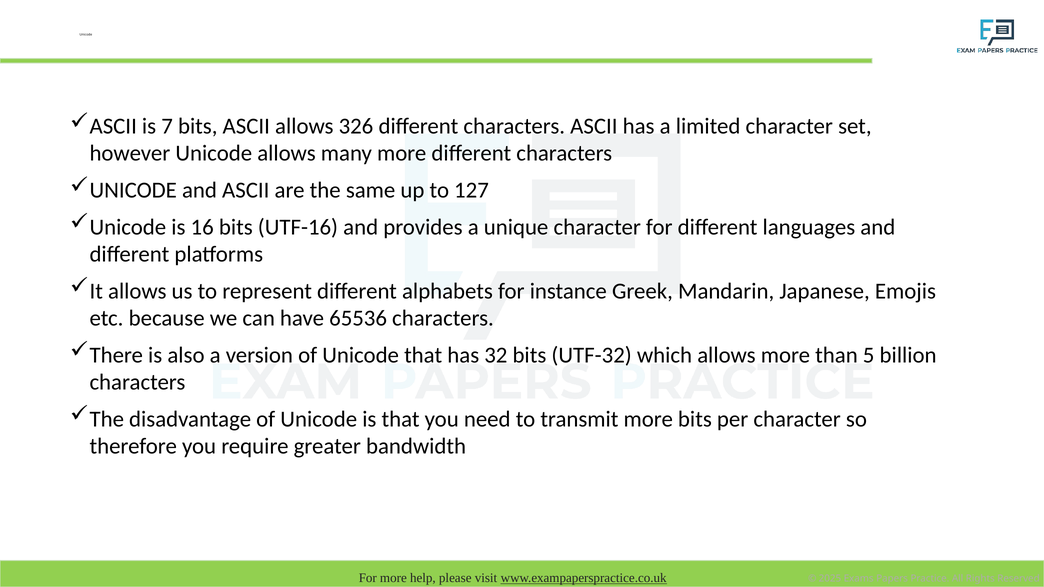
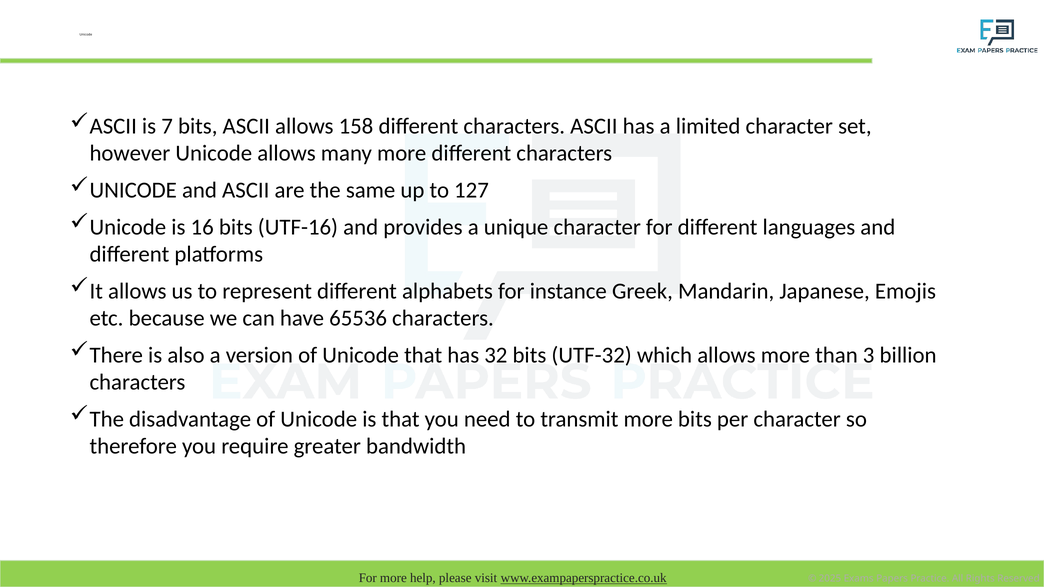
326: 326 -> 158
5: 5 -> 3
